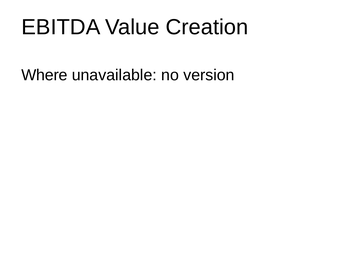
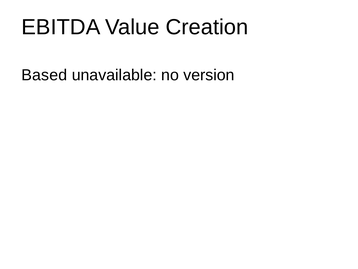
Where: Where -> Based
